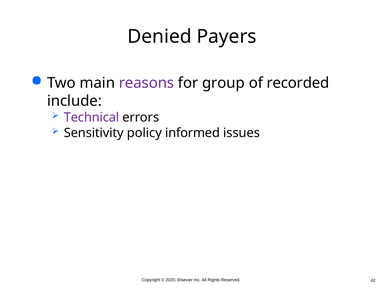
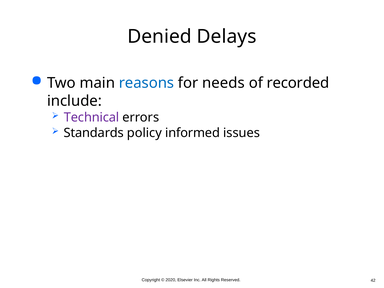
Payers: Payers -> Delays
reasons colour: purple -> blue
group: group -> needs
Sensitivity: Sensitivity -> Standards
